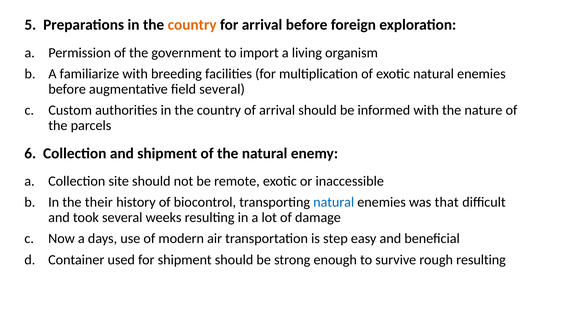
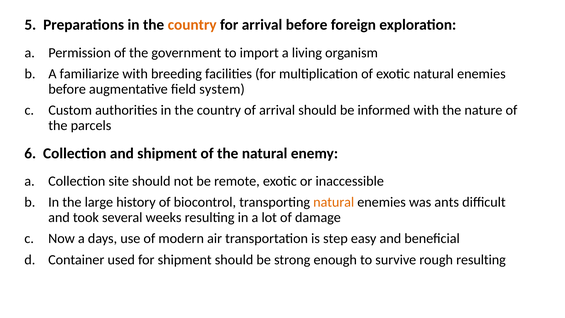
field several: several -> system
their: their -> large
natural at (334, 202) colour: blue -> orange
that: that -> ants
